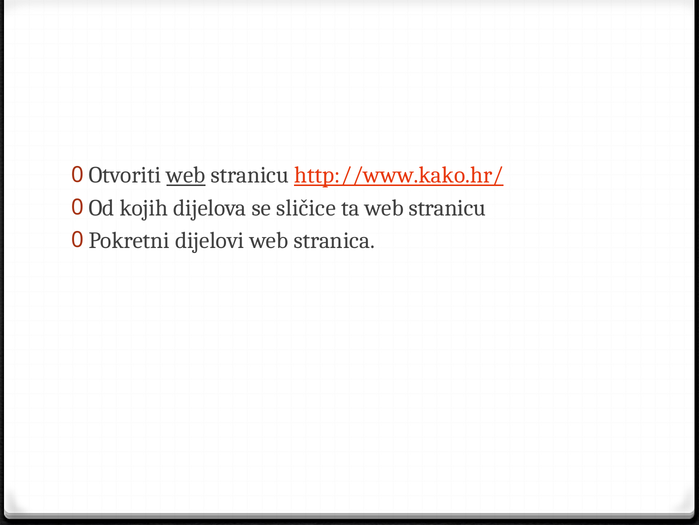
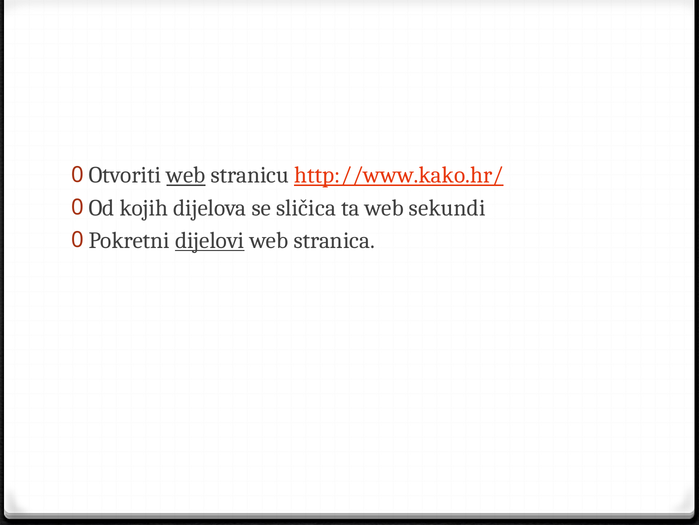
sličice: sličice -> sličica
ta web stranicu: stranicu -> sekundi
dijelovi underline: none -> present
